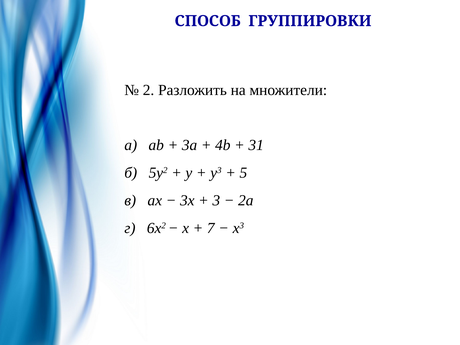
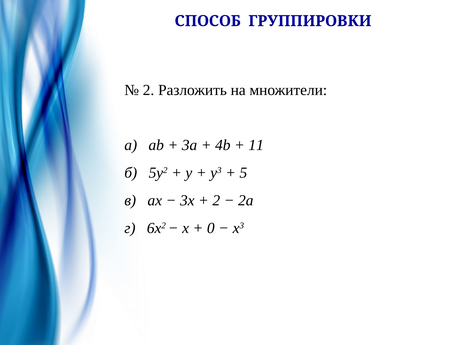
31: 31 -> 11
3 at (216, 200): 3 -> 2
7: 7 -> 0
